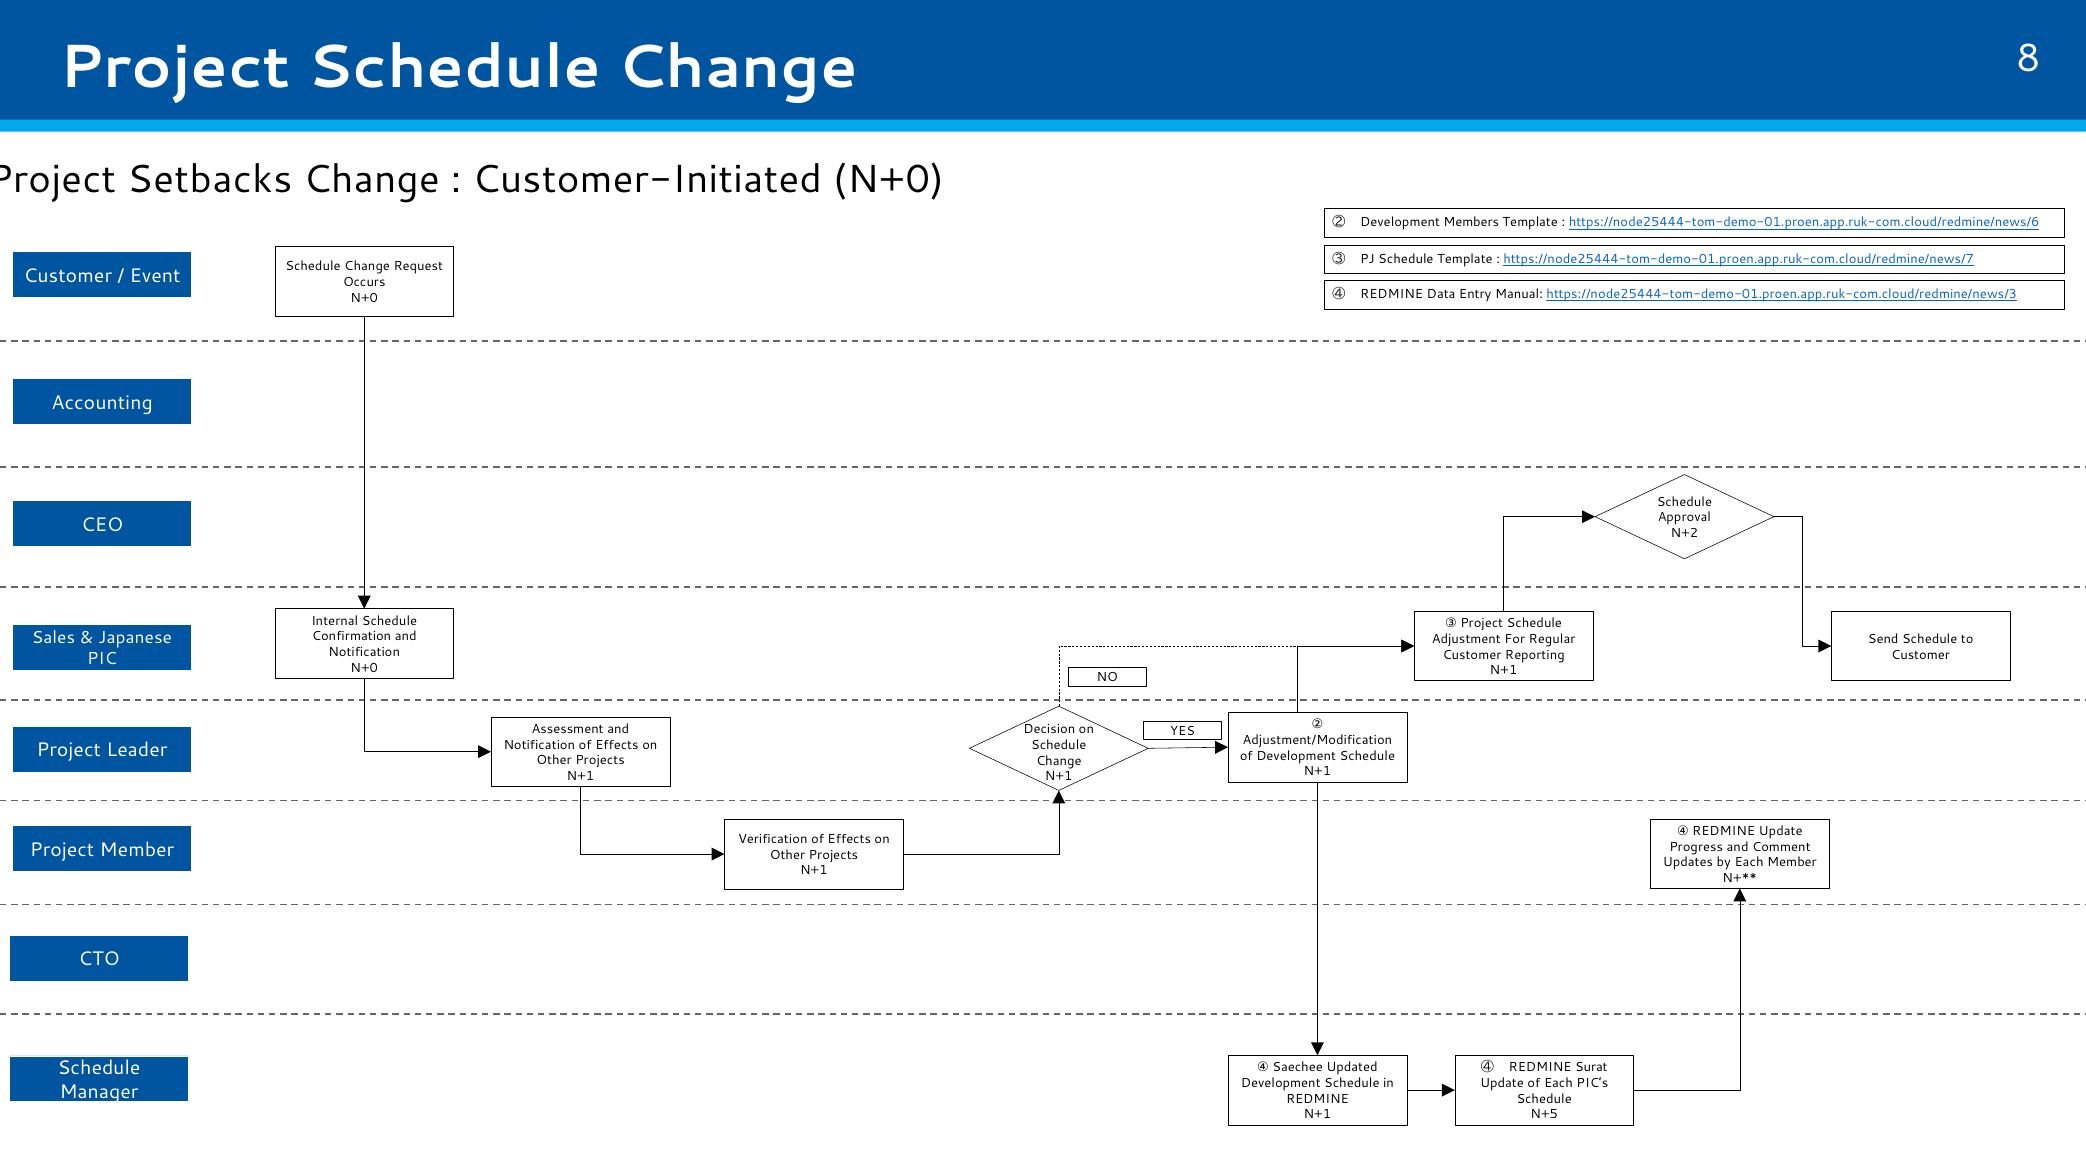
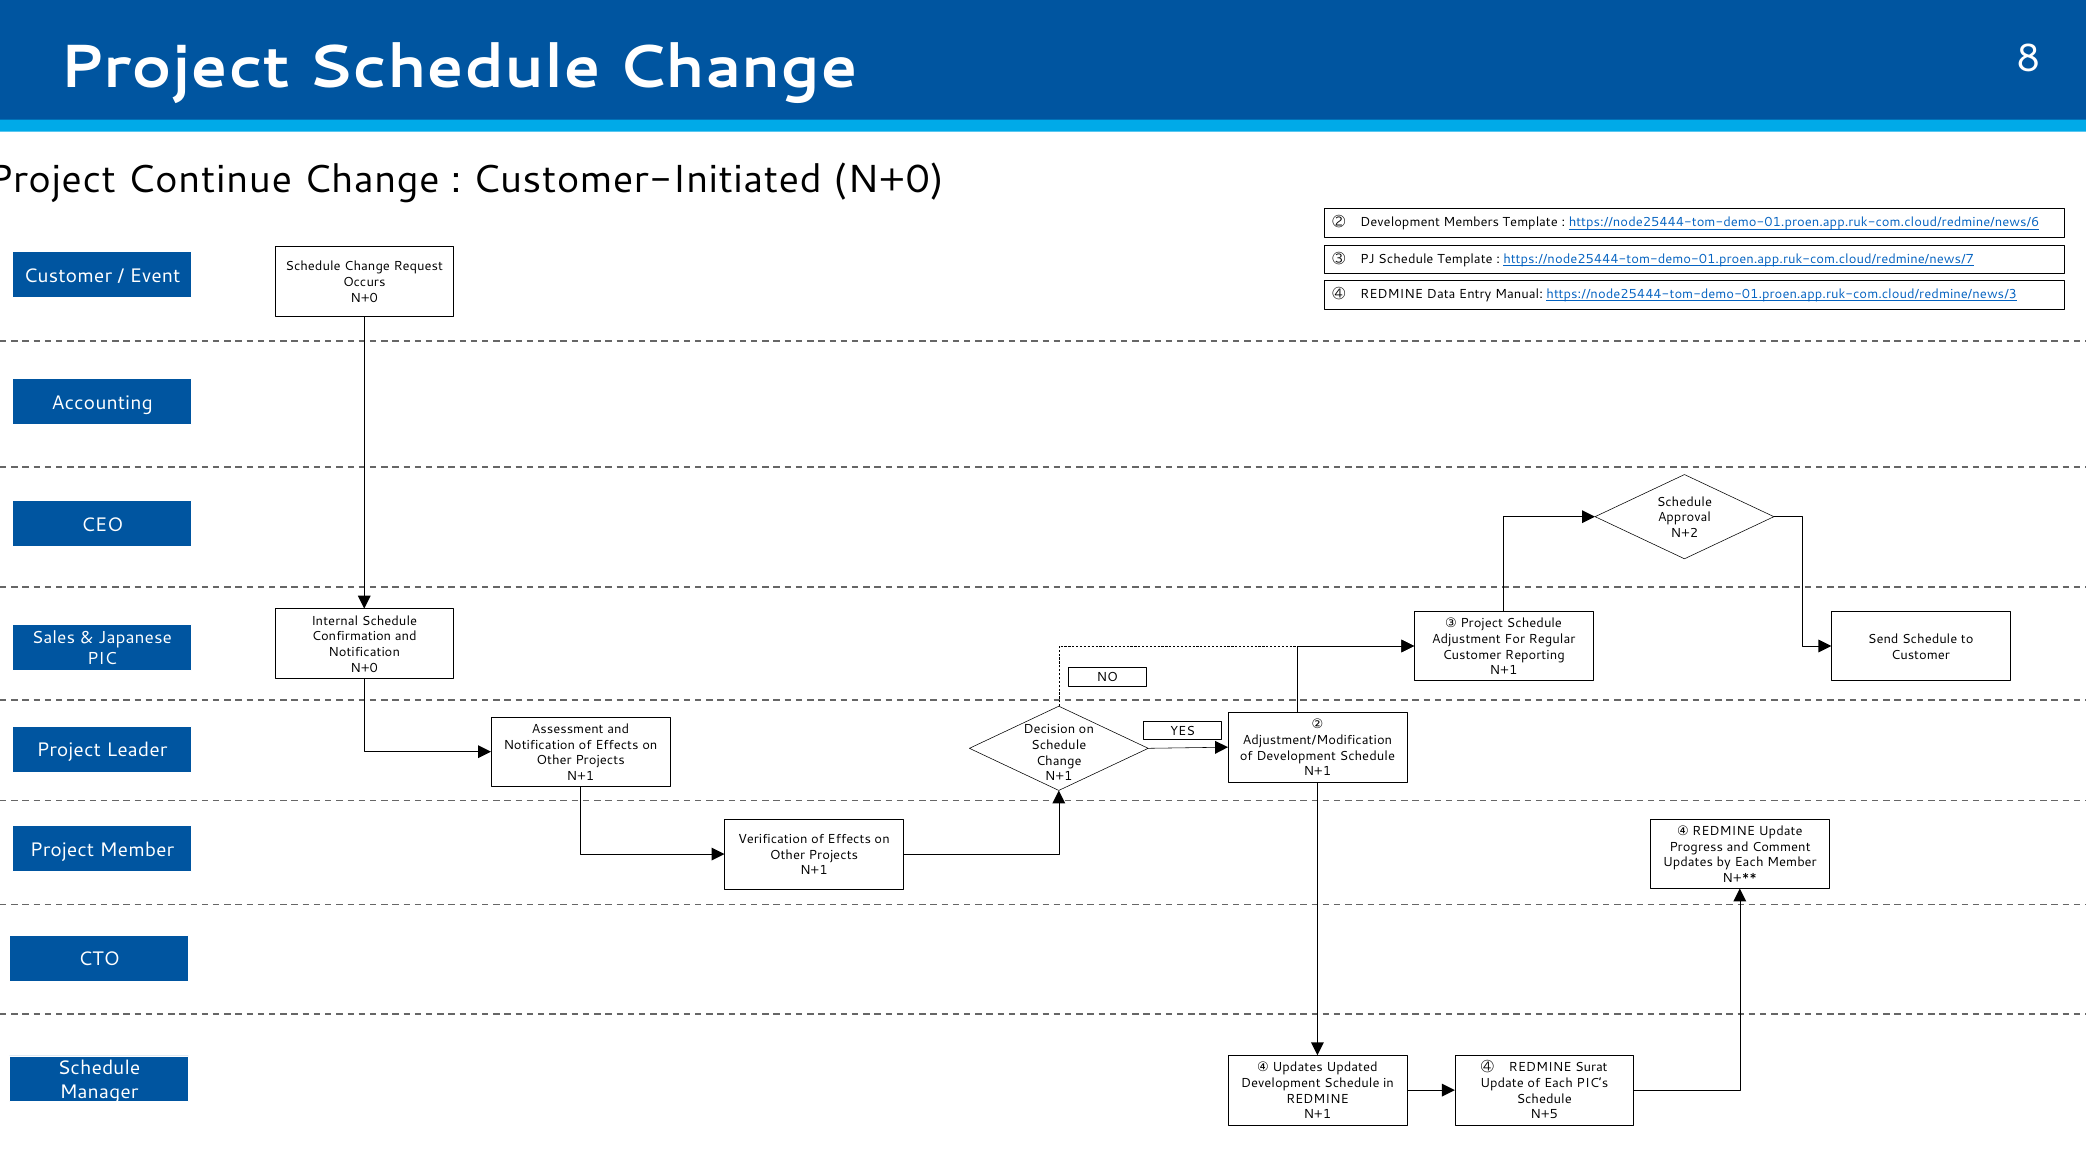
Setbacks: Setbacks -> Continue
④ Saechee: Saechee -> Updates
